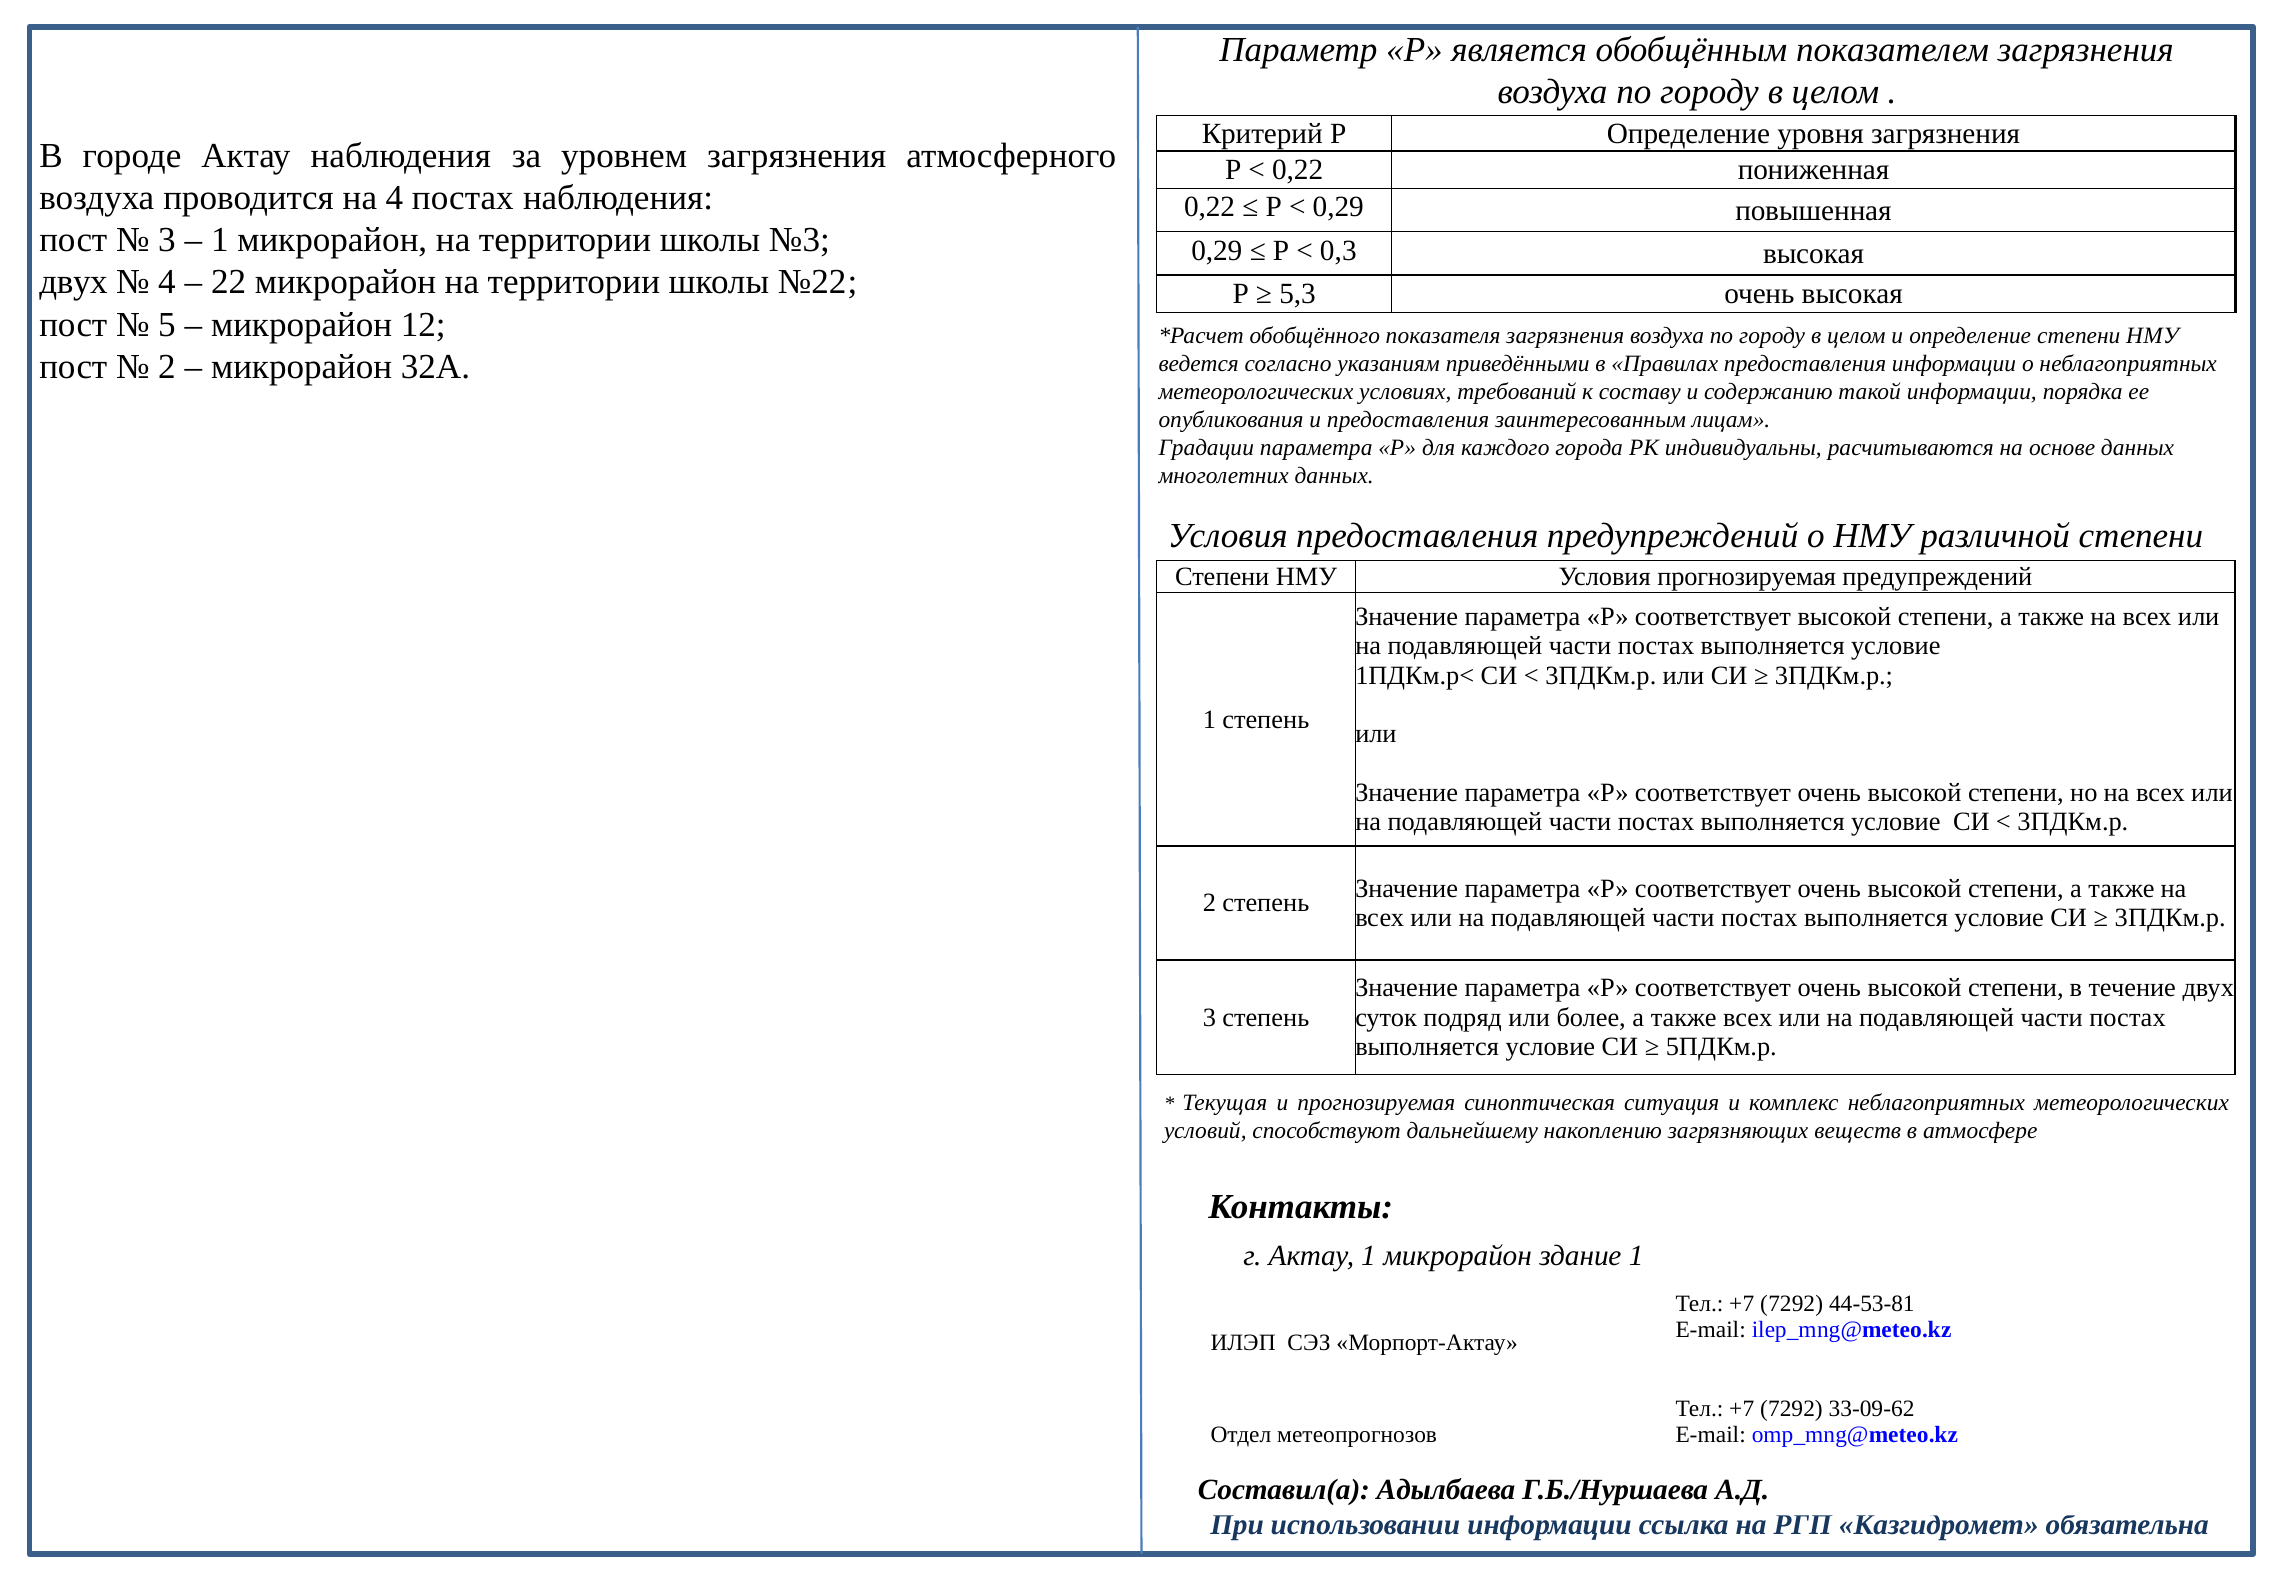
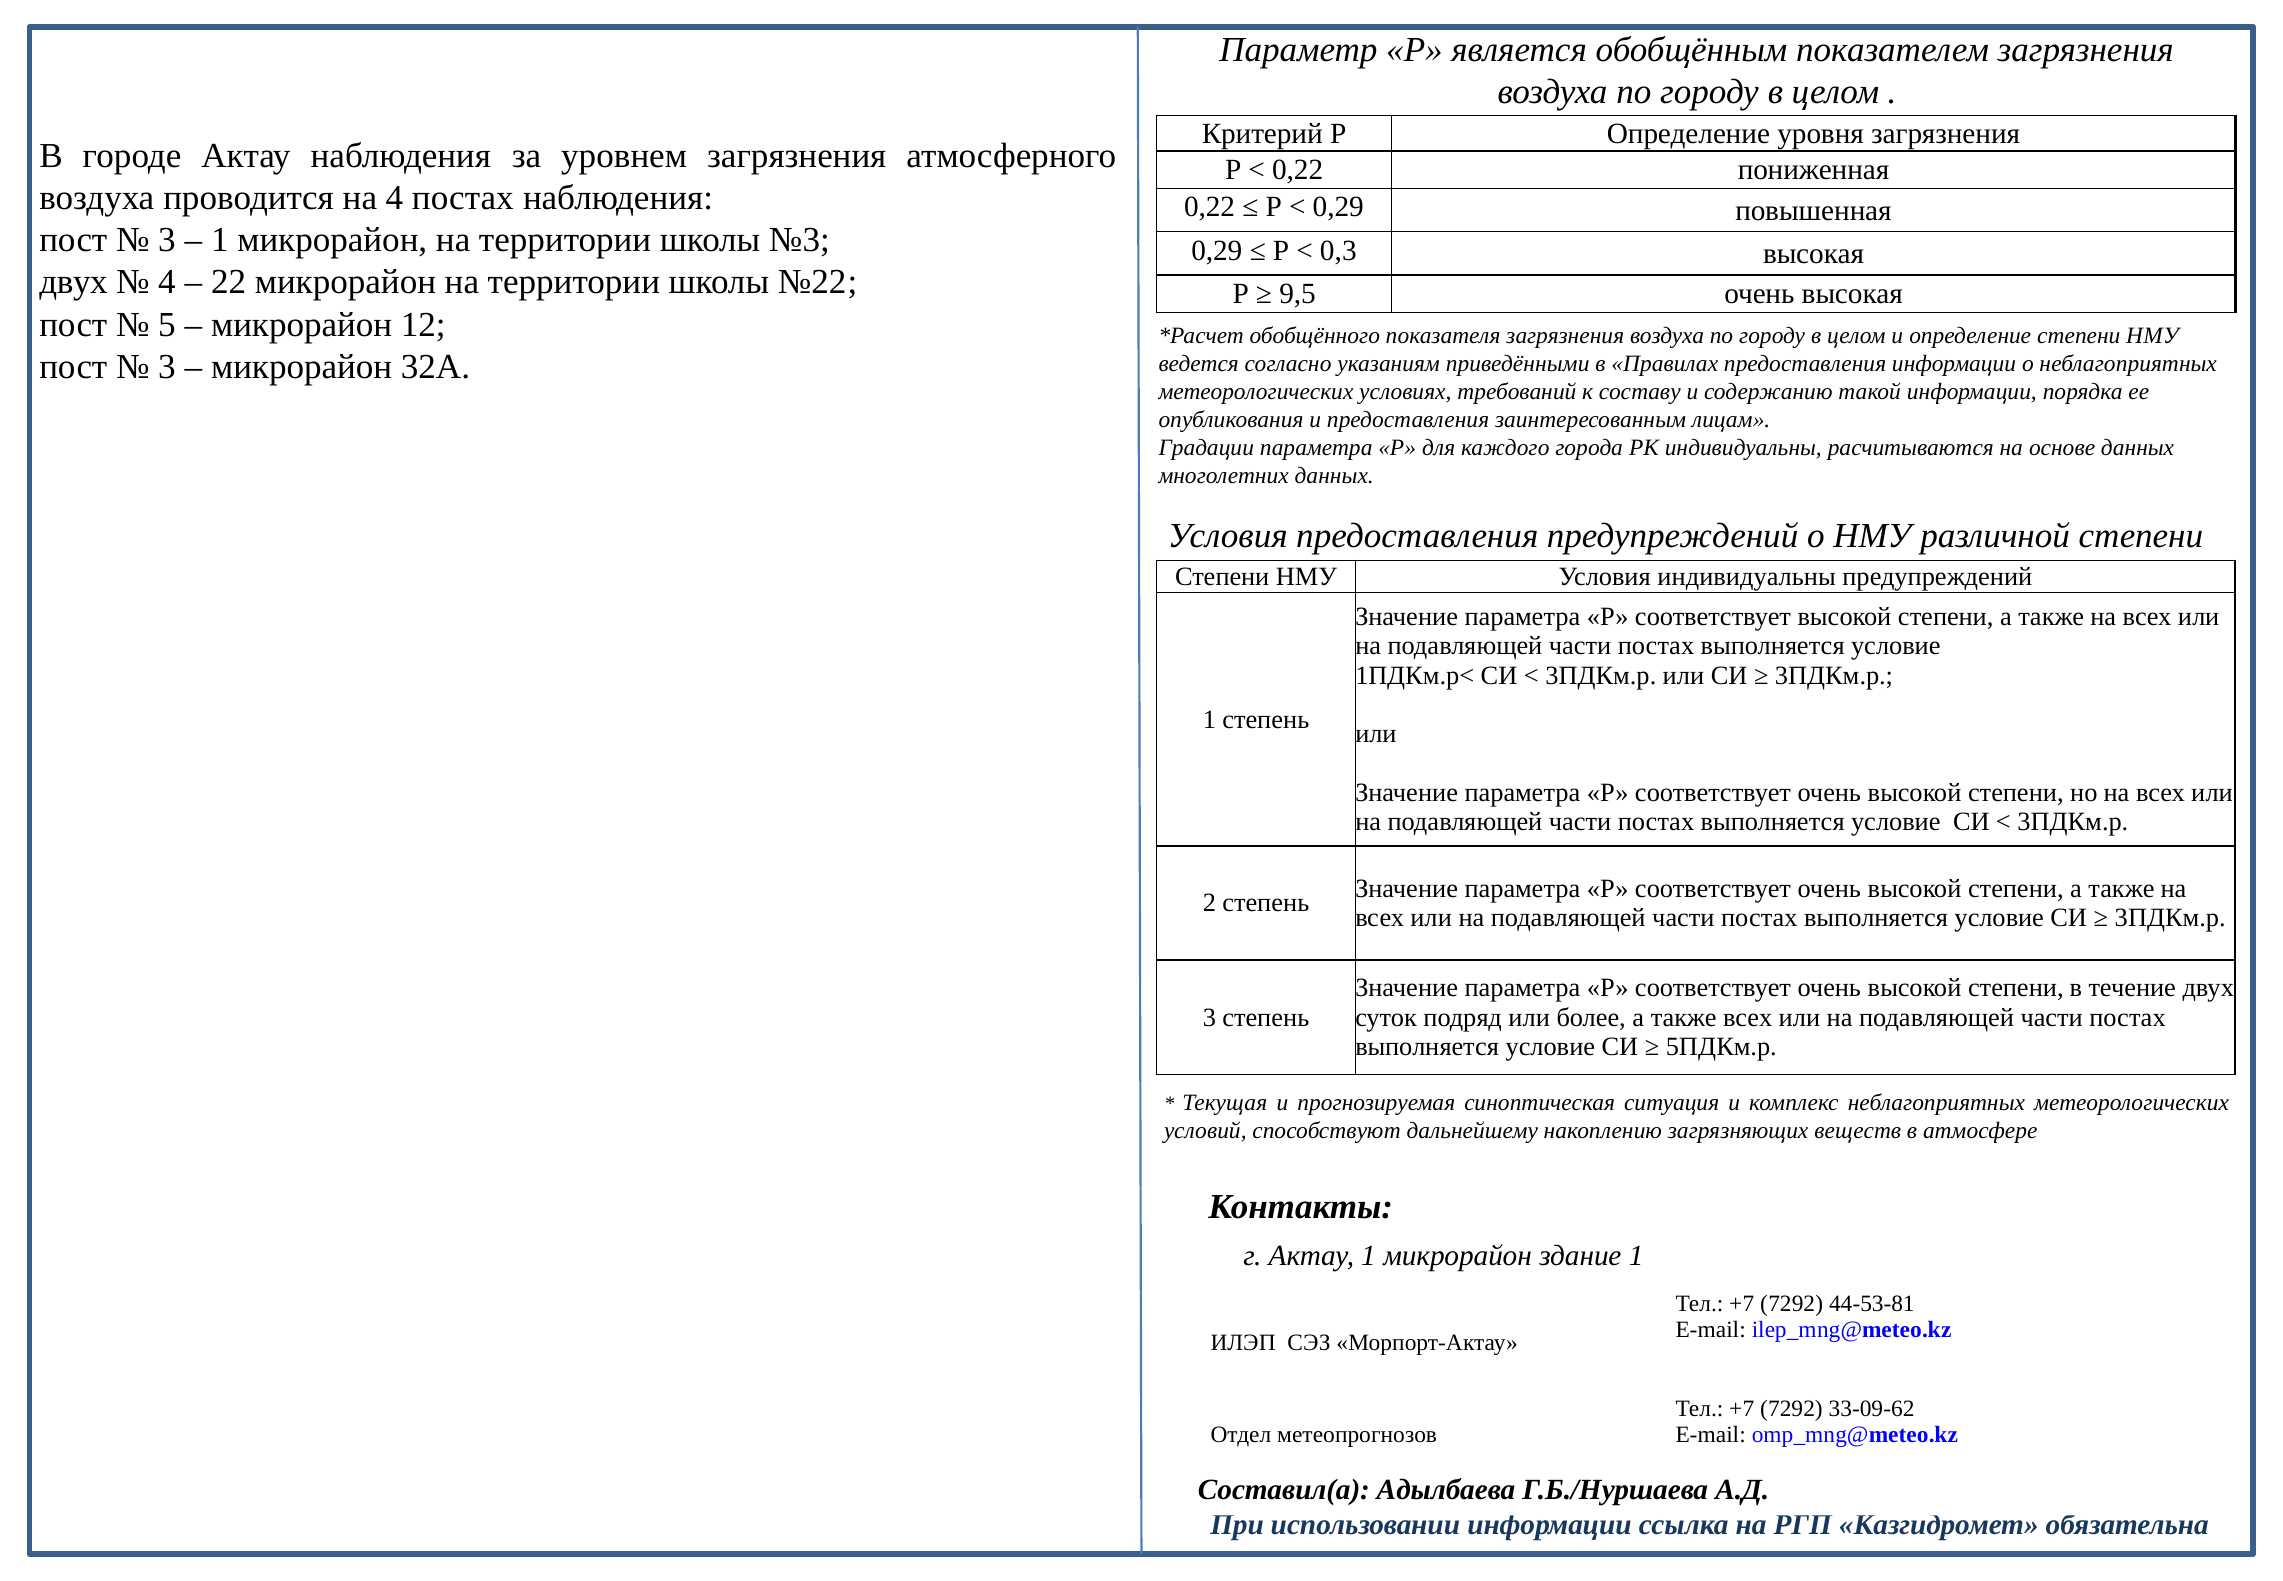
5,3: 5,3 -> 9,5
2 at (167, 367): 2 -> 3
Условия прогнозируемая: прогнозируемая -> индивидуальны
